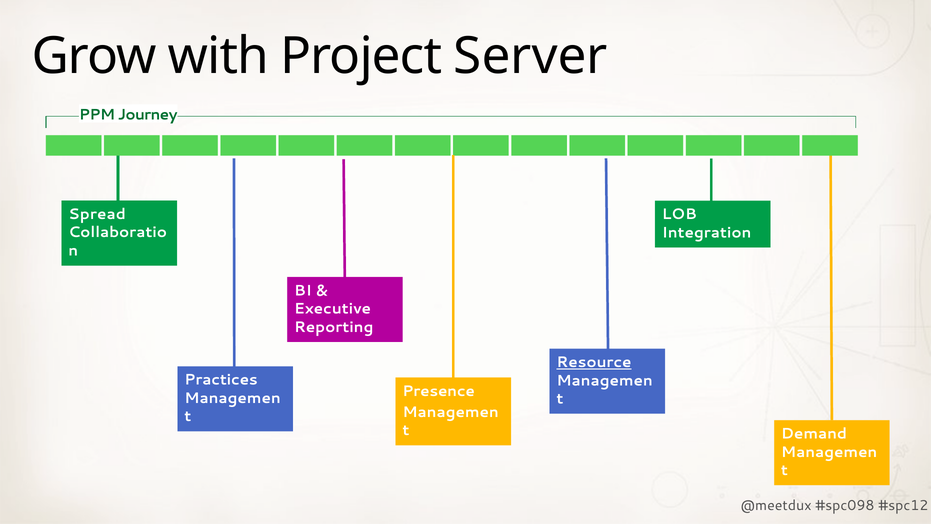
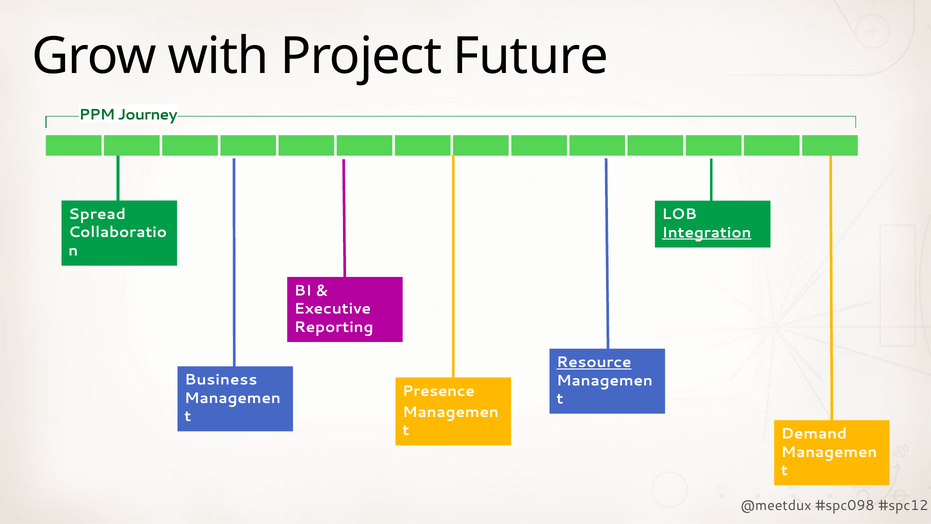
Server: Server -> Future
Integration underline: none -> present
Practices: Practices -> Business
